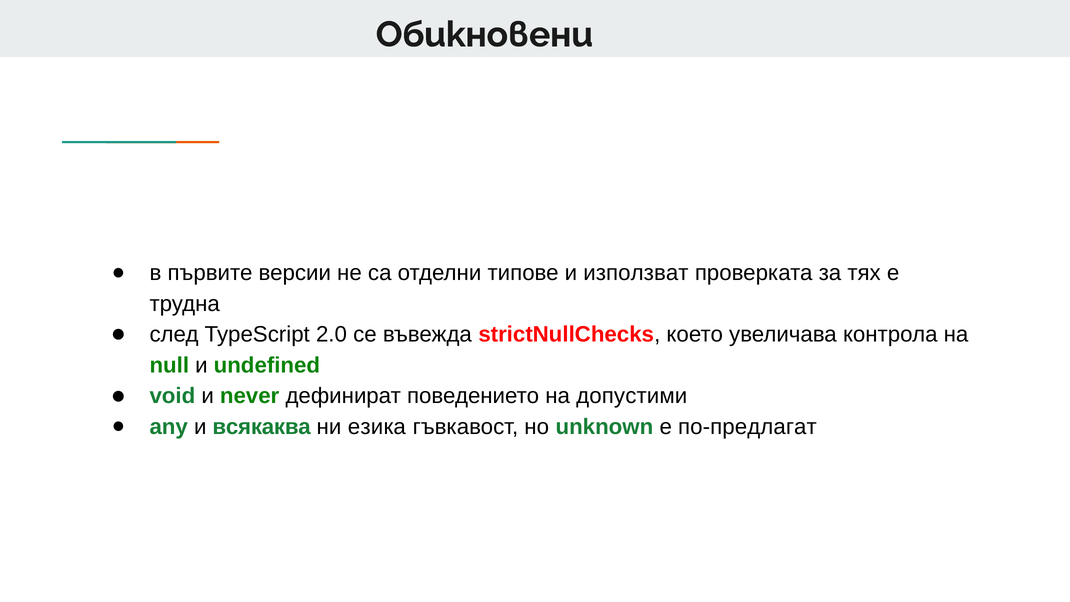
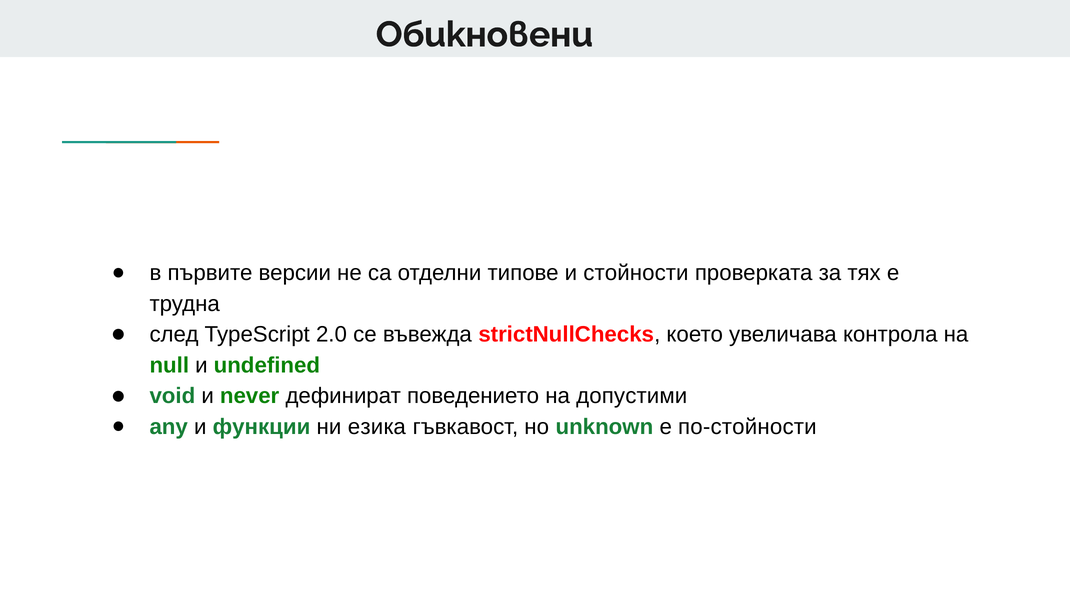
използват: използват -> стойности
всякаква: всякаква -> функции
по-предлагат: по-предлагат -> по-стойности
